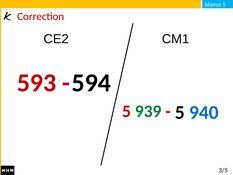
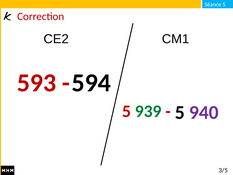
940 colour: blue -> purple
